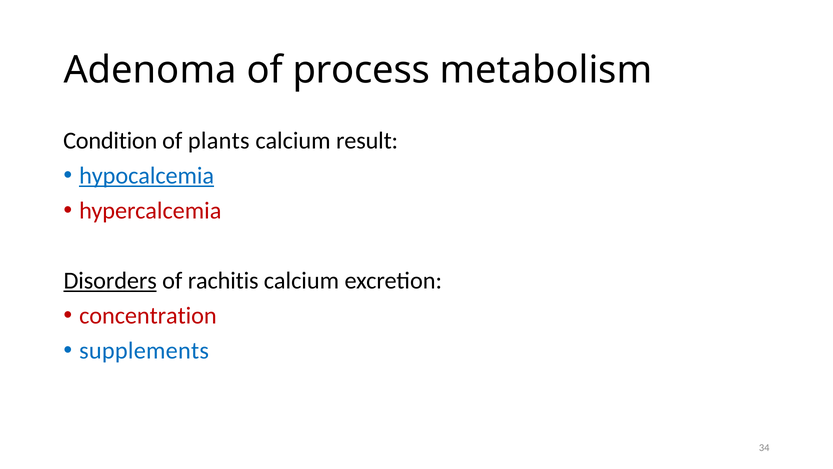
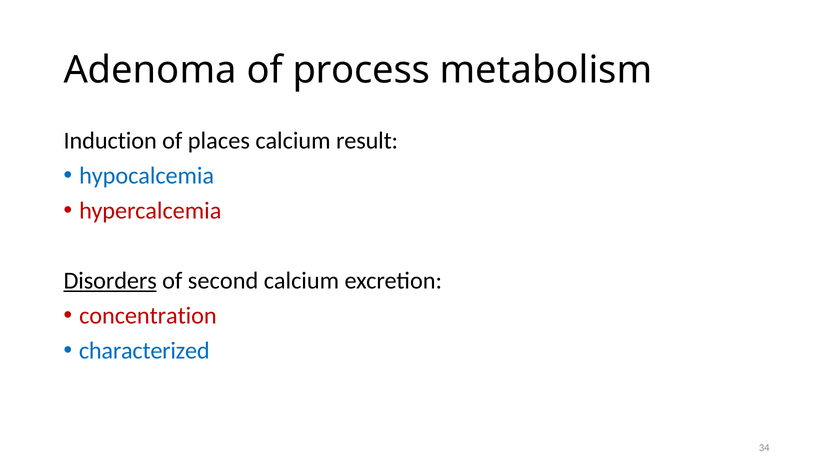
Condition: Condition -> Induction
plants: plants -> places
hypocalcemia underline: present -> none
rachitis: rachitis -> second
supplements: supplements -> characterized
